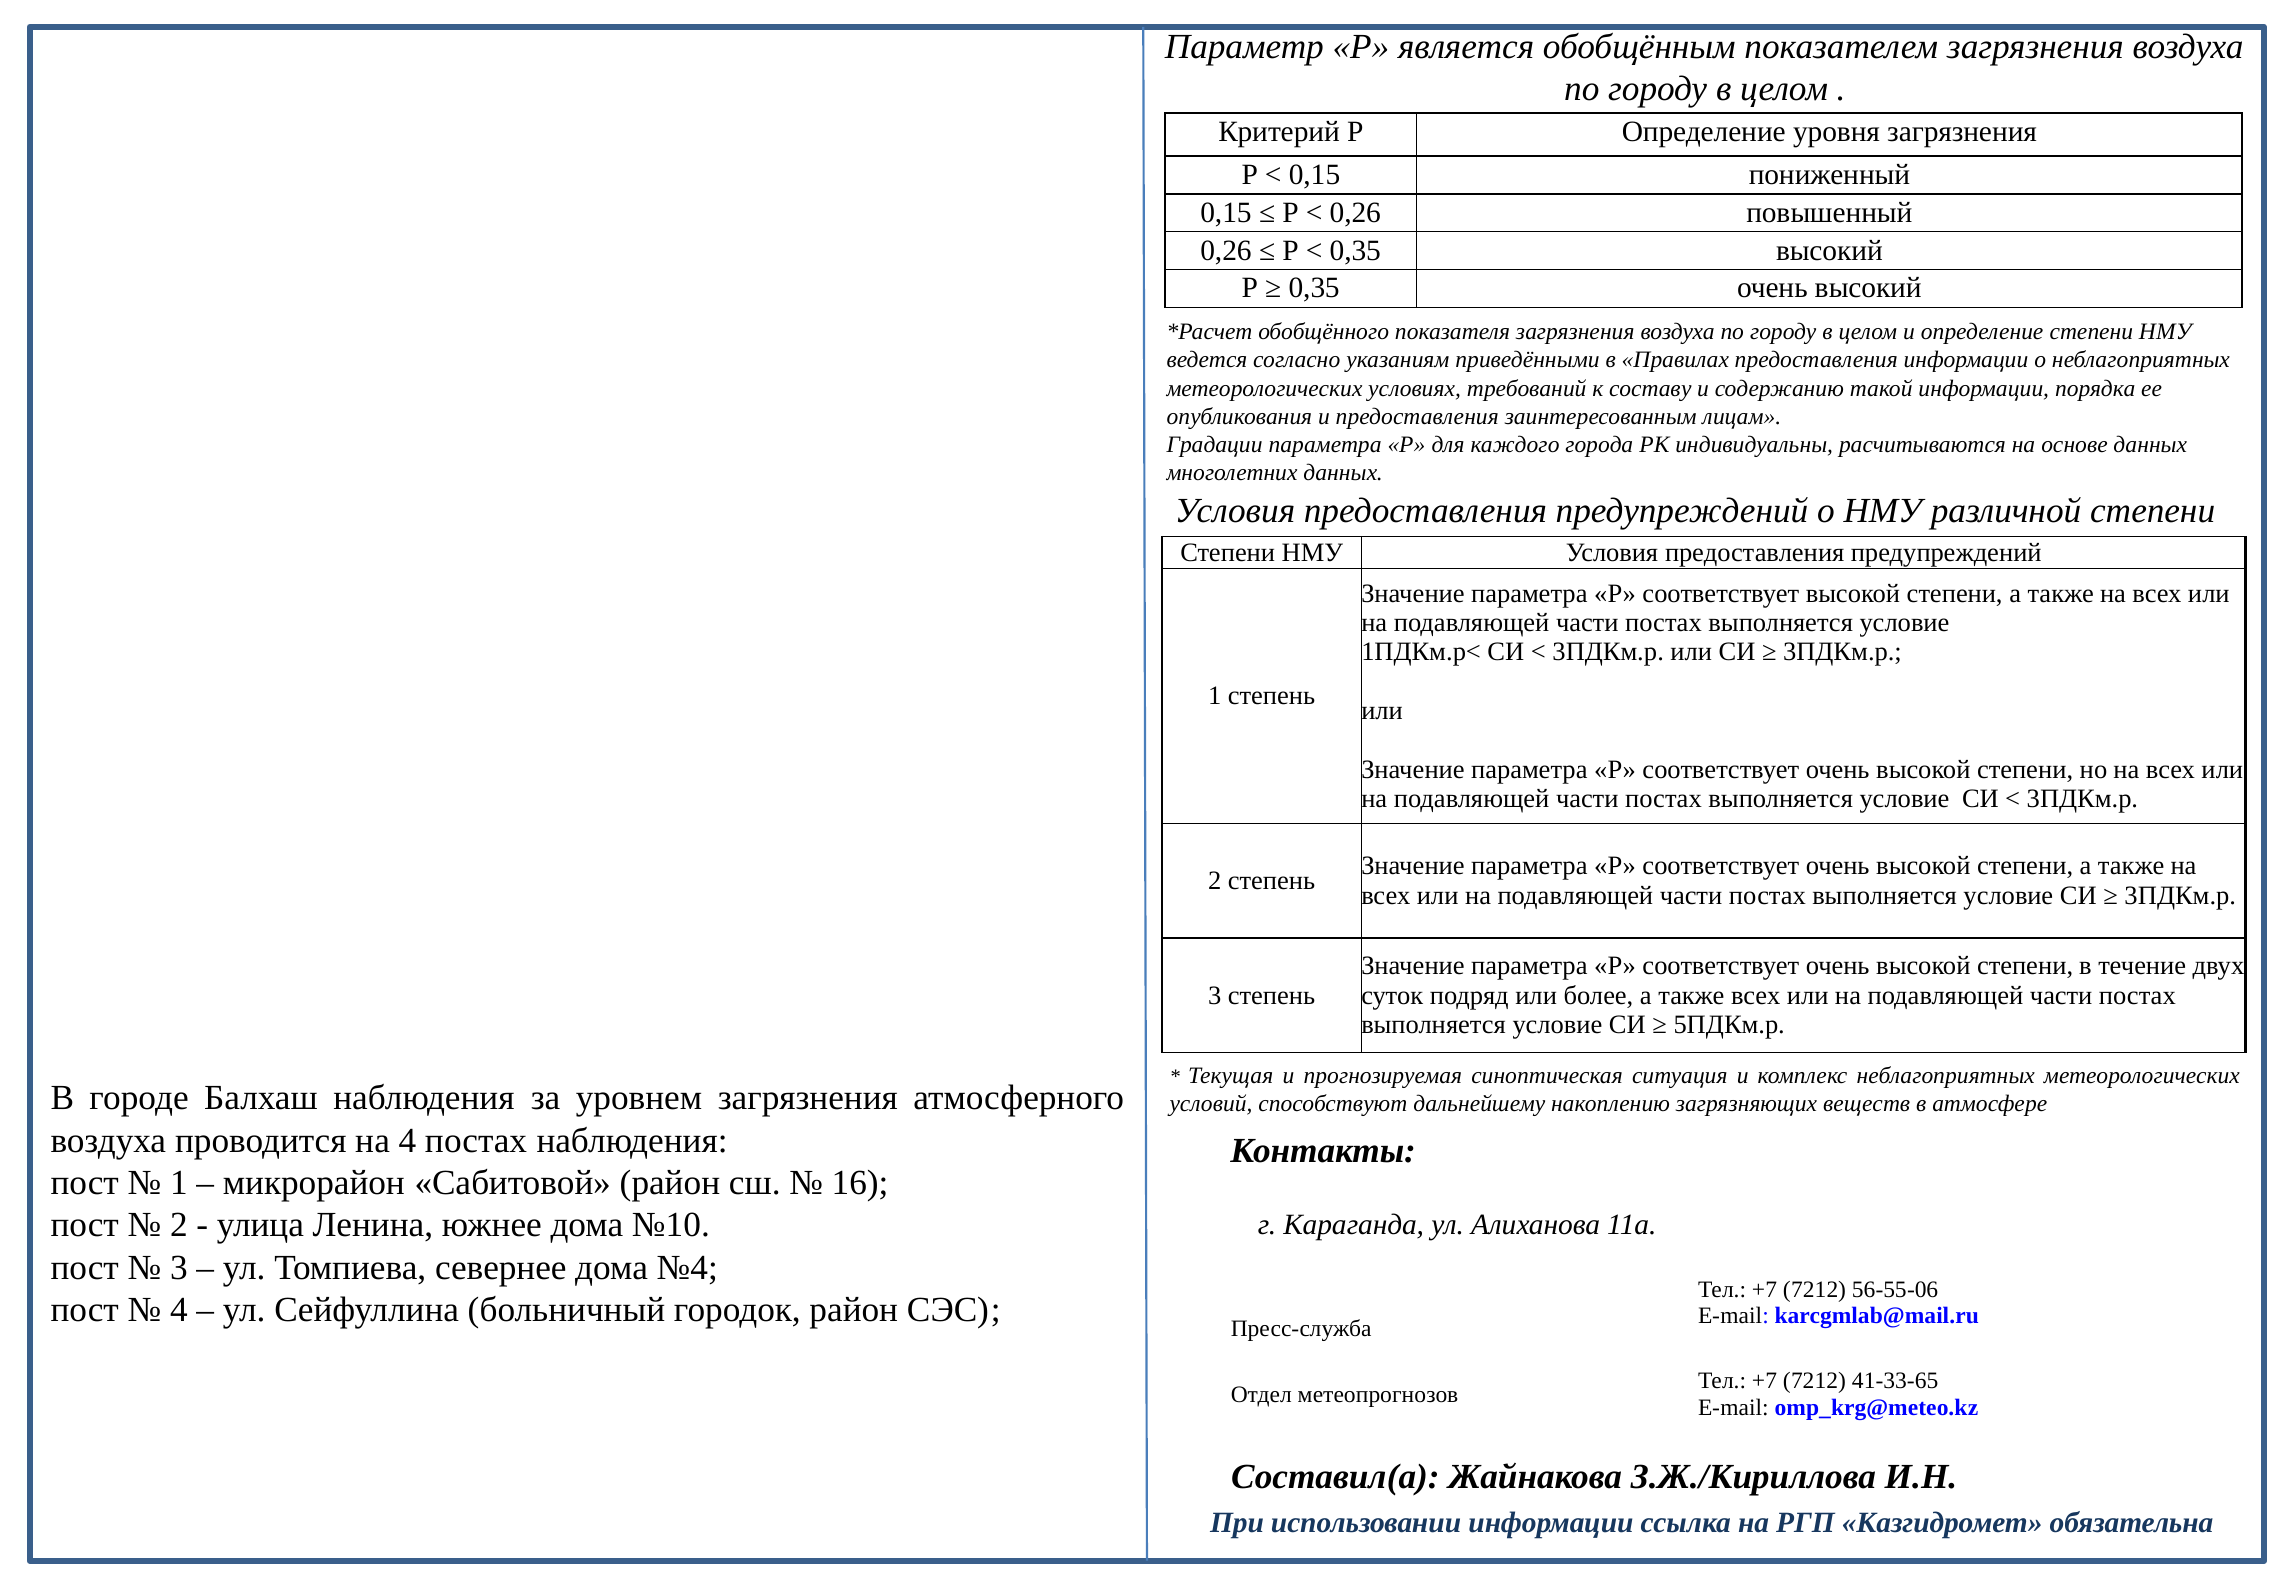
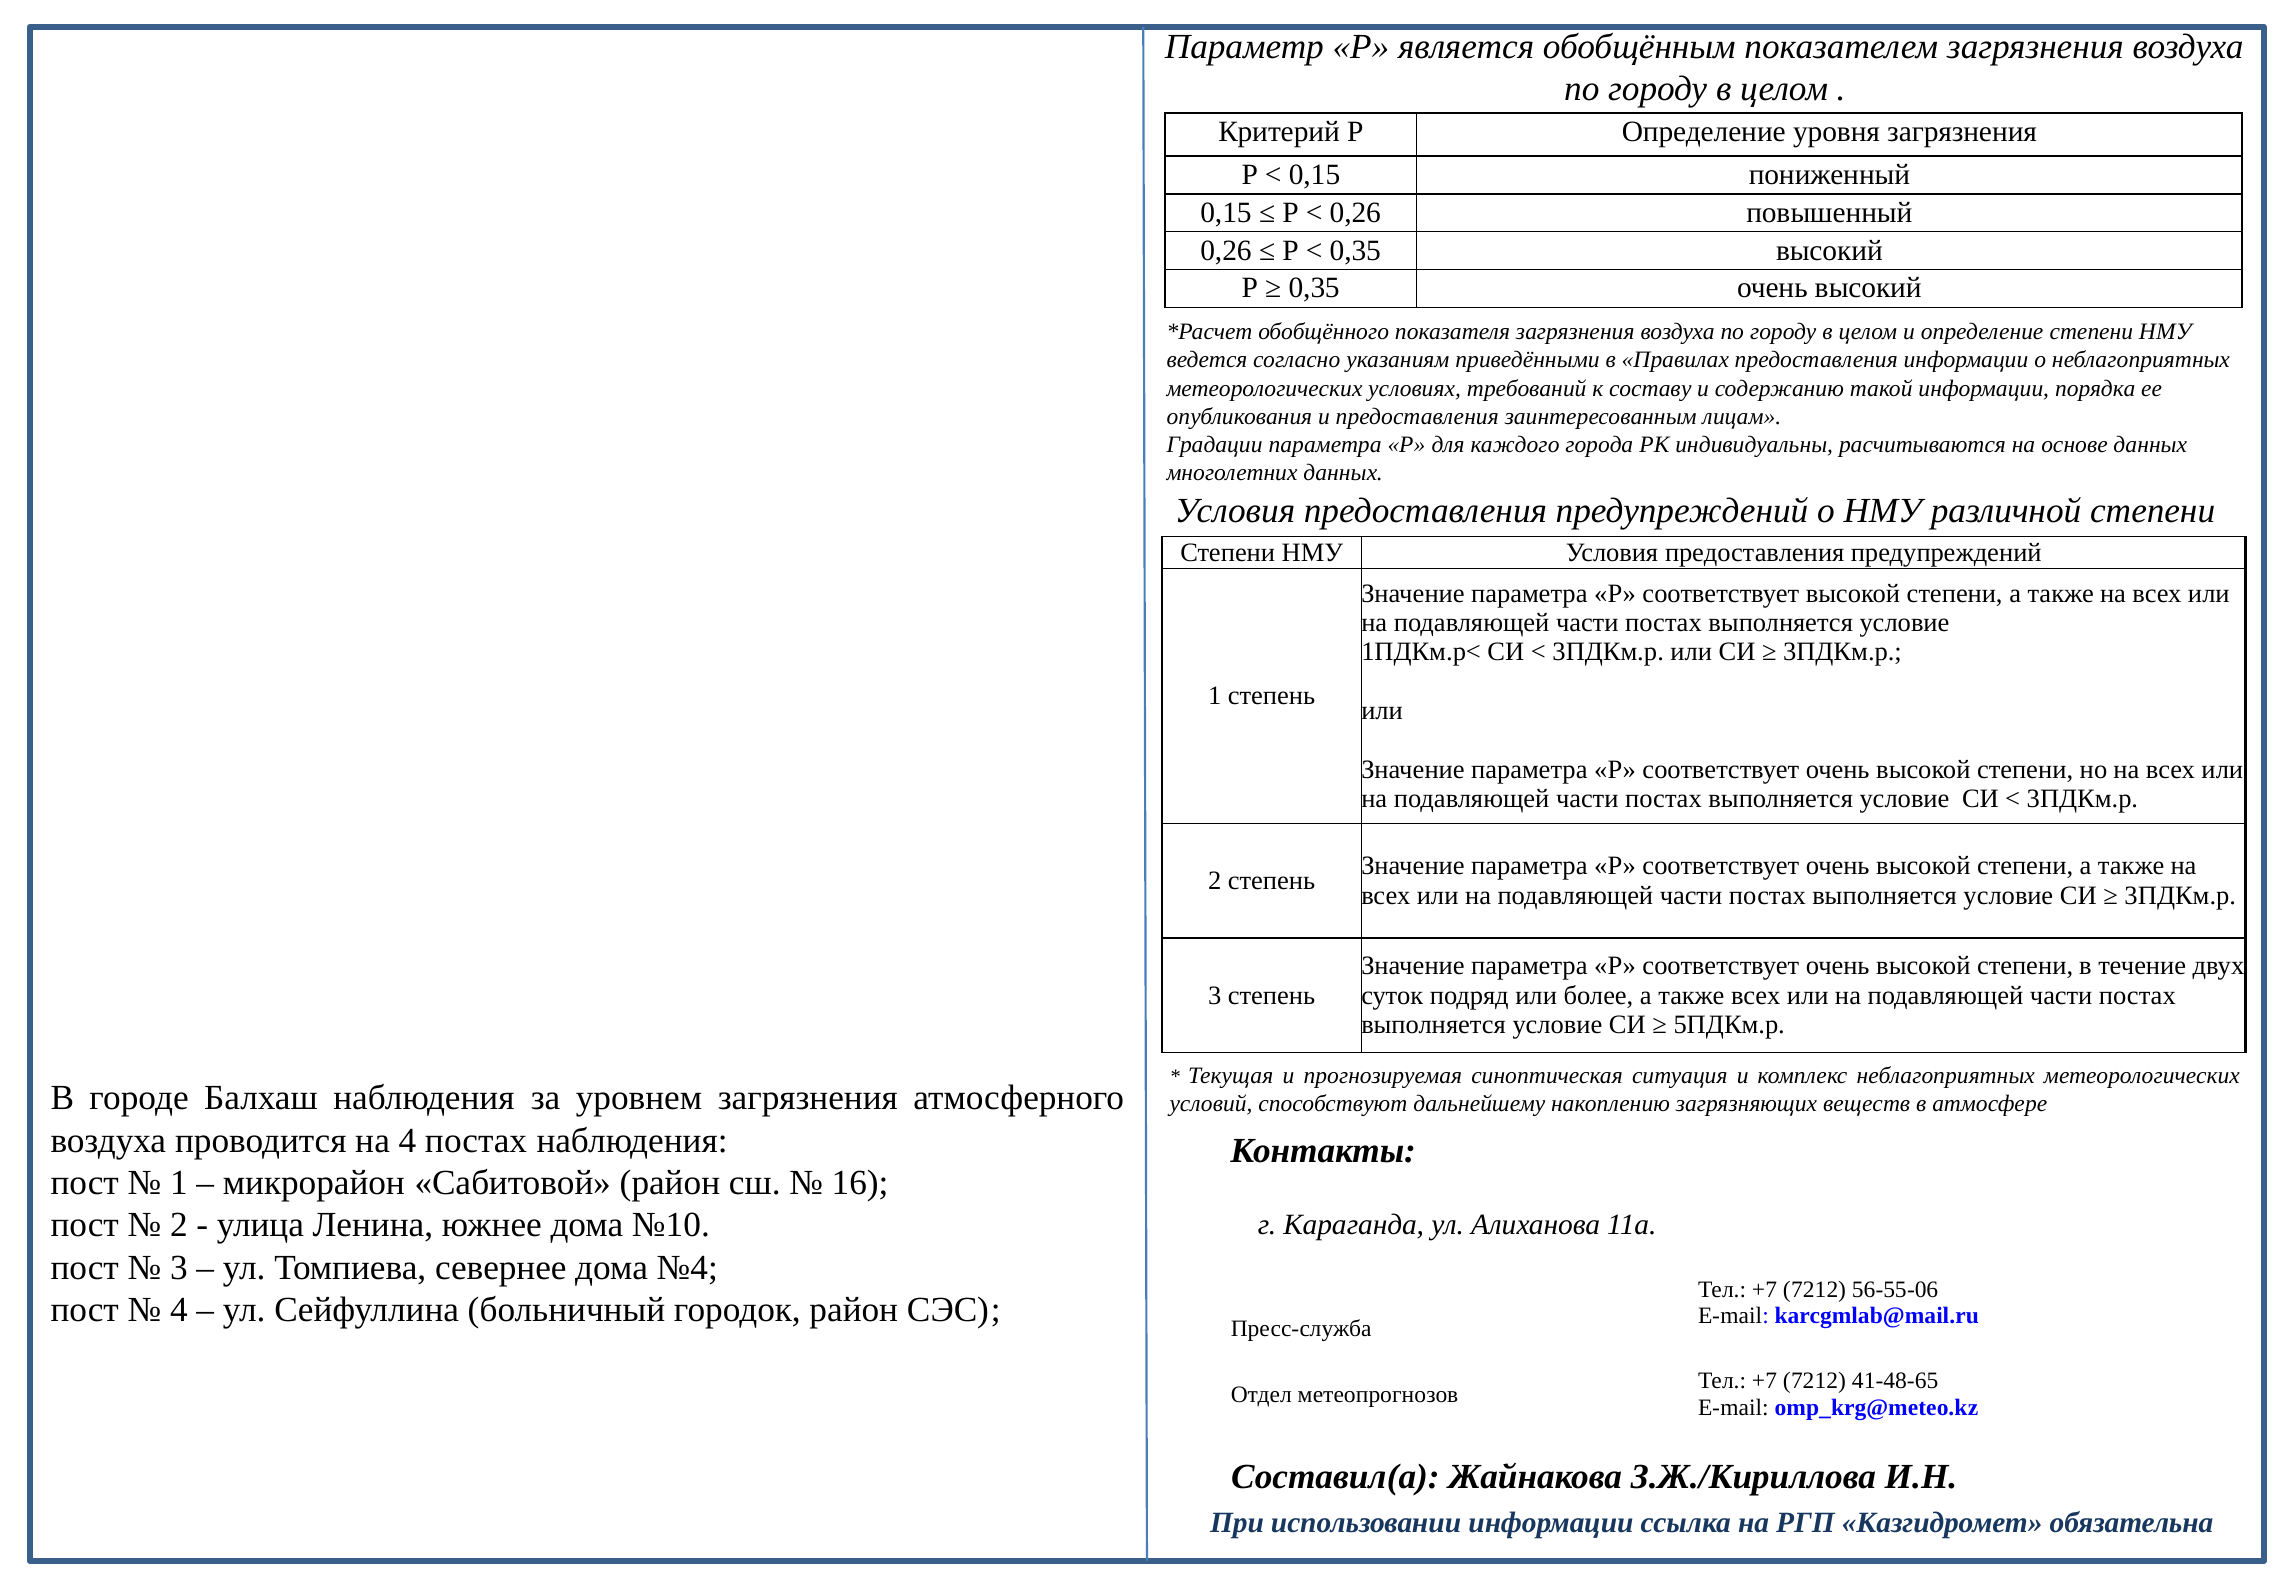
41-33-65: 41-33-65 -> 41-48-65
